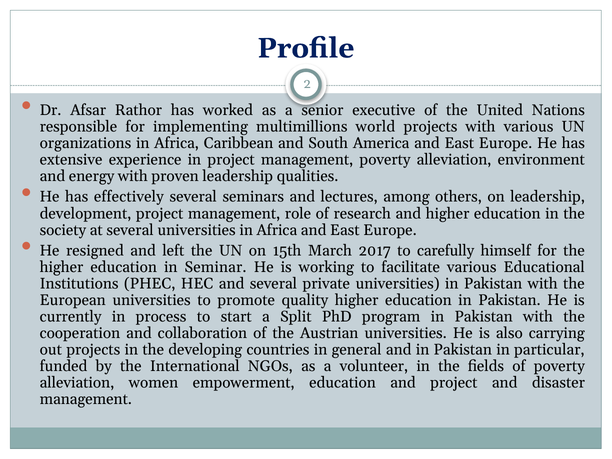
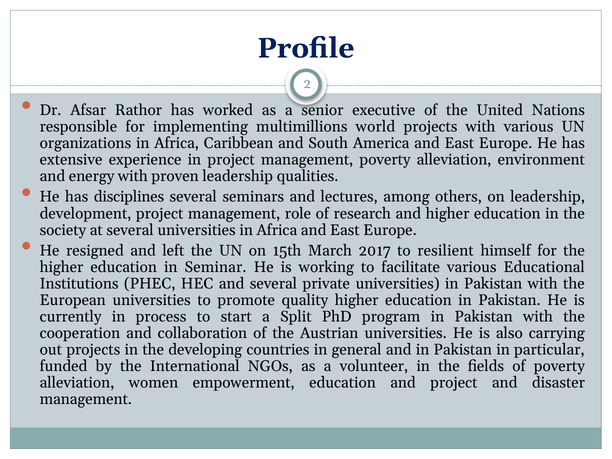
effectively: effectively -> disciplines
carefully: carefully -> resilient
